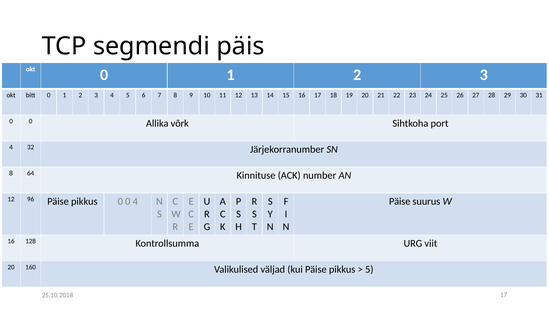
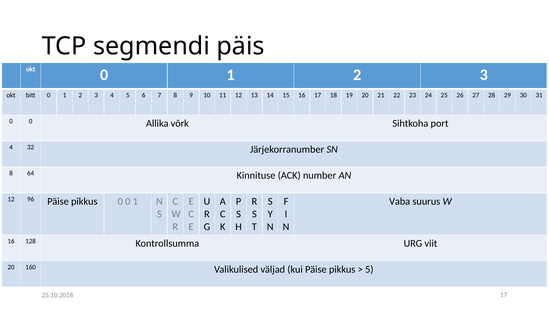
0 0 4: 4 -> 1
Päise at (400, 201): Päise -> Vaba
